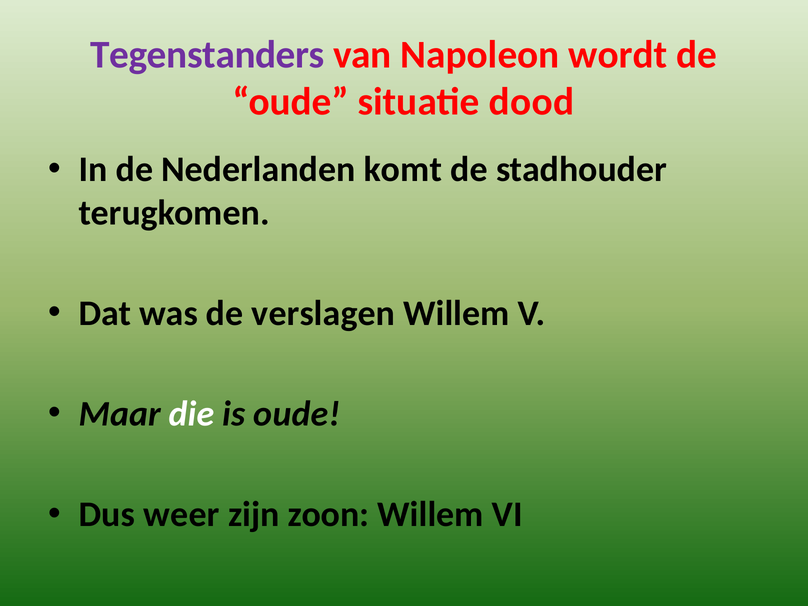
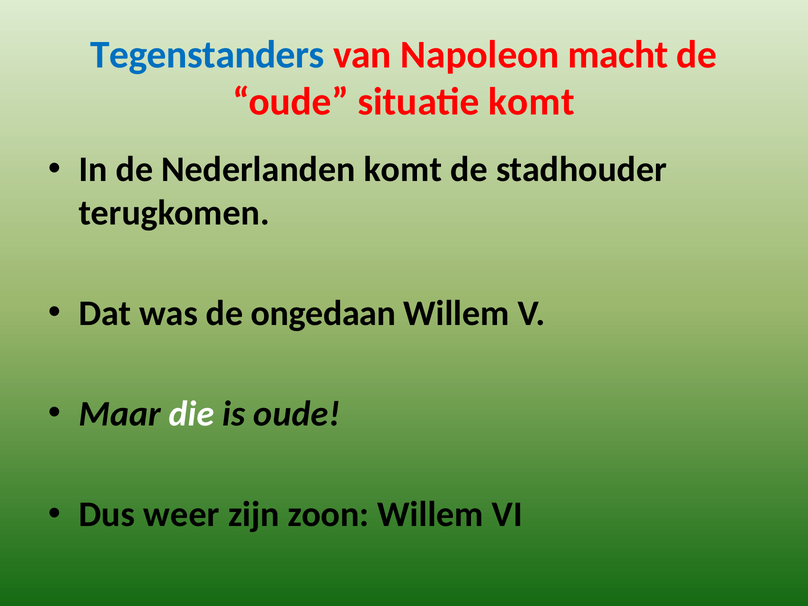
Tegenstanders colour: purple -> blue
wordt: wordt -> macht
situatie dood: dood -> komt
verslagen: verslagen -> ongedaan
